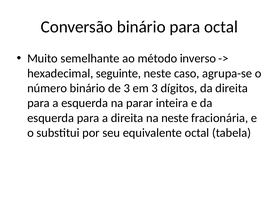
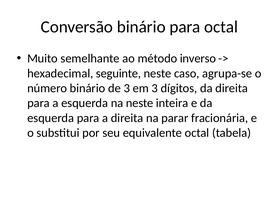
na parar: parar -> neste
na neste: neste -> parar
